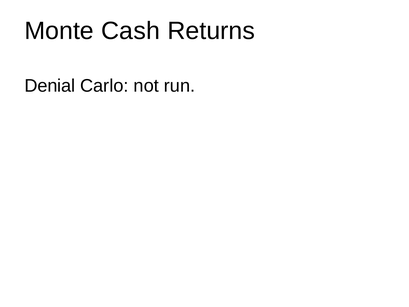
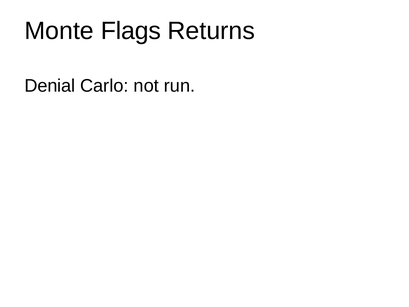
Cash: Cash -> Flags
